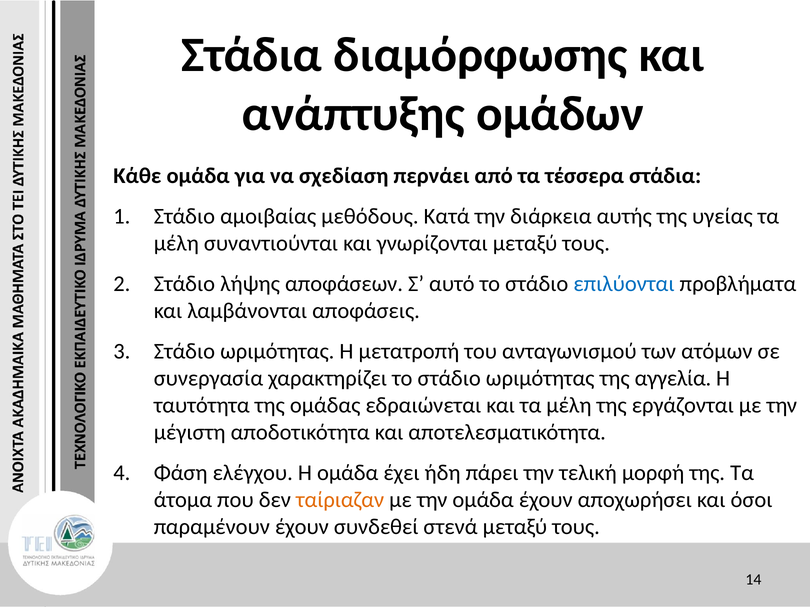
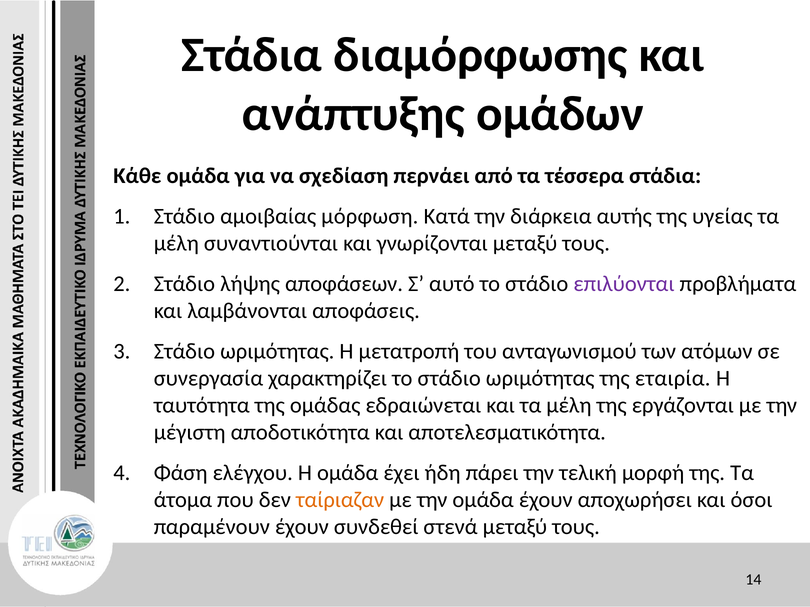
μεθόδους: μεθόδους -> μόρφωση
επιλύονται colour: blue -> purple
αγγελία: αγγελία -> εταιρία
